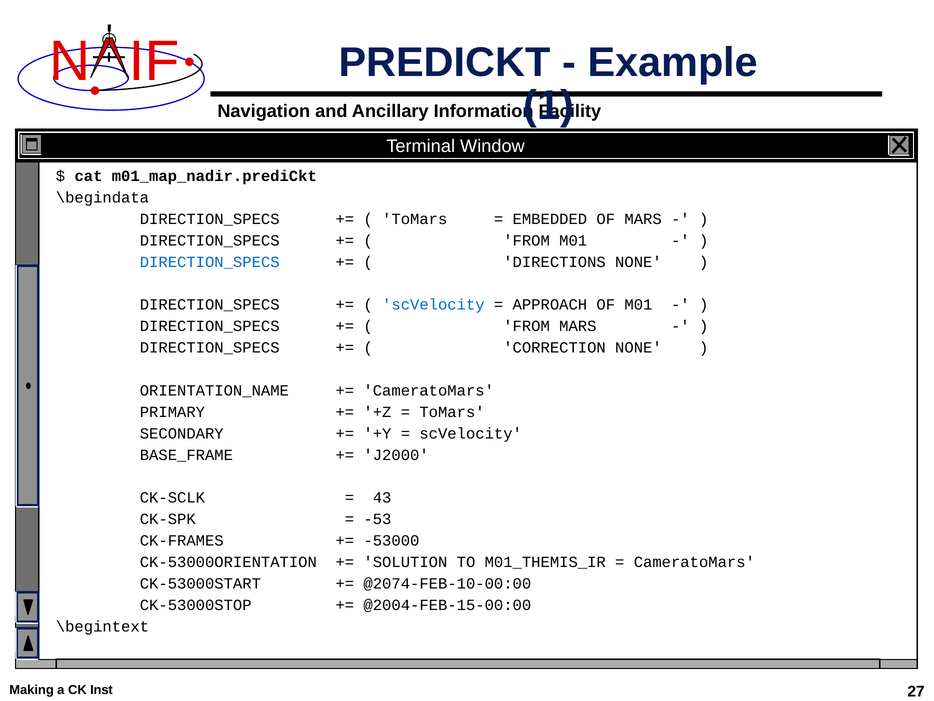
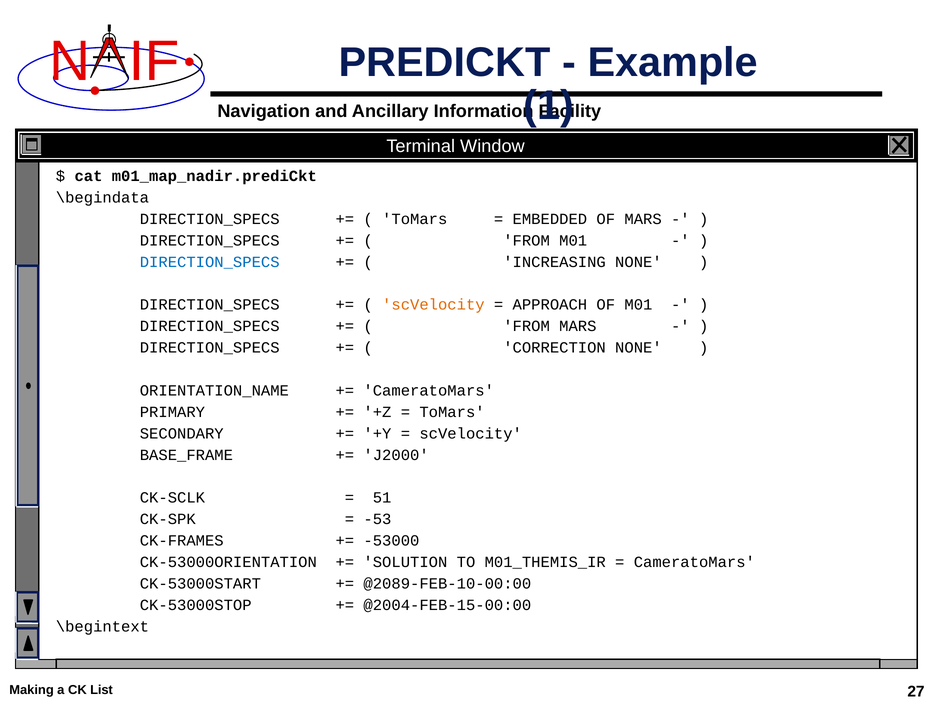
DIRECTIONS: DIRECTIONS -> INCREASING
scVelocity at (433, 305) colour: blue -> orange
43: 43 -> 51
@2074-FEB-10-00:00: @2074-FEB-10-00:00 -> @2089-FEB-10-00:00
Inst: Inst -> List
